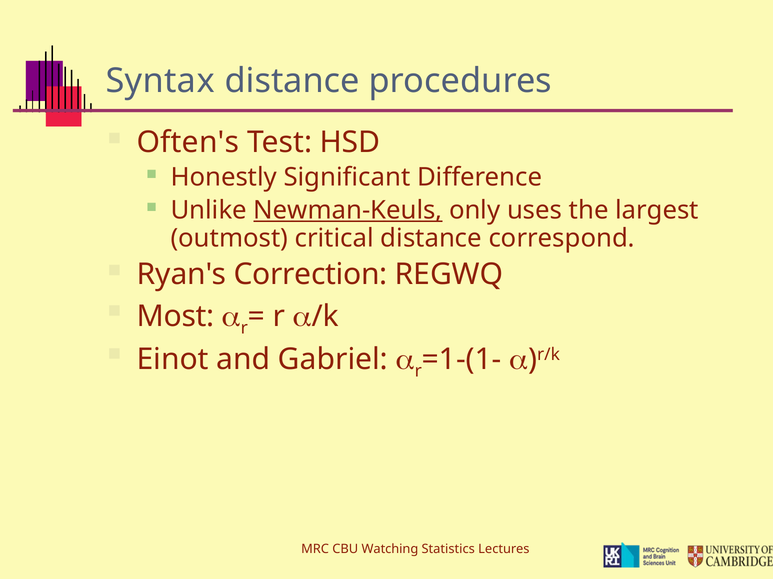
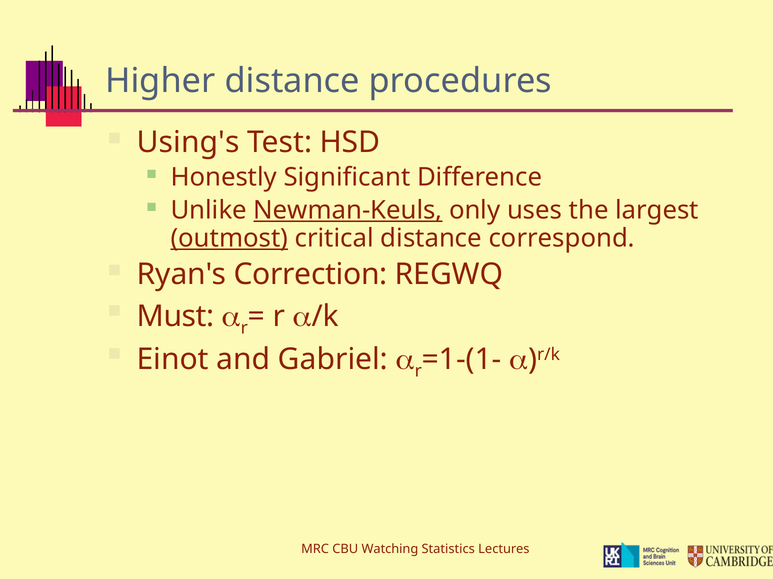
Syntax: Syntax -> Higher
Often's: Often's -> Using's
outmost underline: none -> present
Most: Most -> Must
